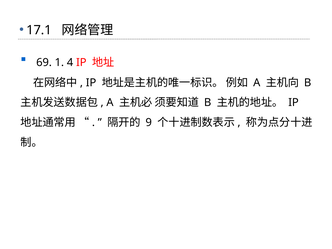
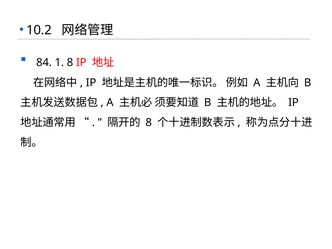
17.1: 17.1 -> 10.2
69: 69 -> 84
1 4: 4 -> 8
9 at (149, 122): 9 -> 8
